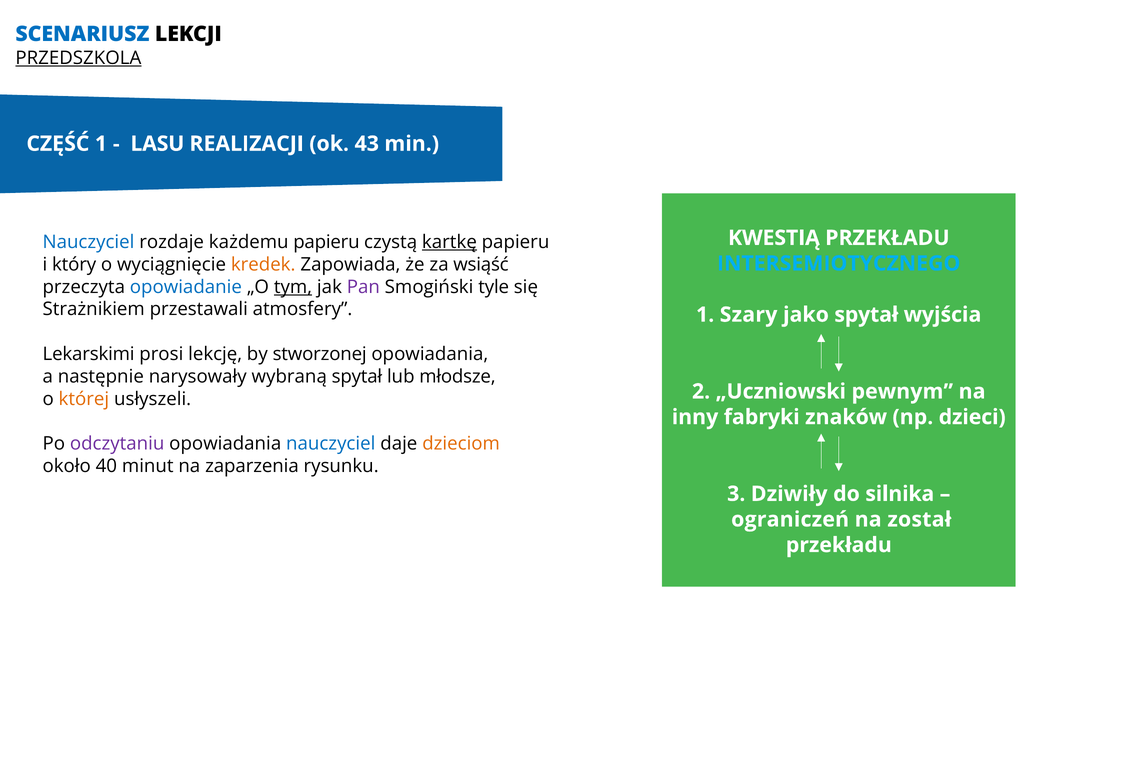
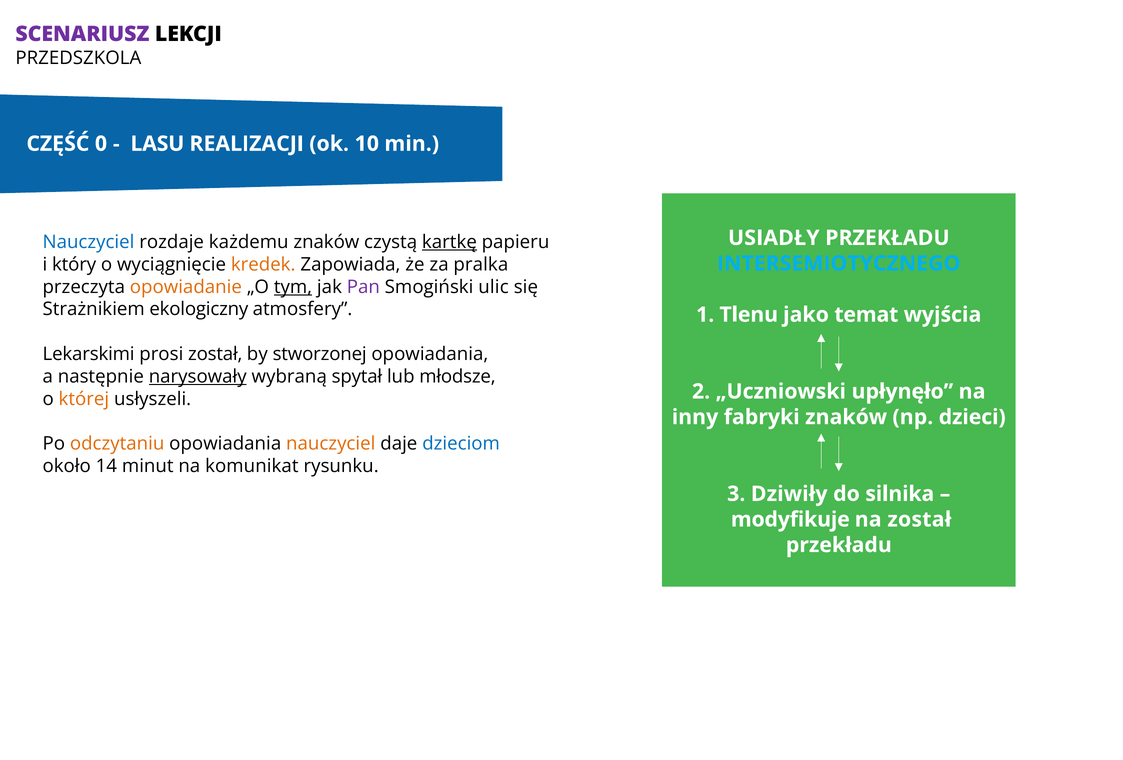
SCENARIUSZ colour: blue -> purple
PRZEDSZKOLA underline: present -> none
CZĘŚĆ 1: 1 -> 0
43: 43 -> 10
KWESTIĄ: KWESTIĄ -> USIADŁY
każdemu papieru: papieru -> znaków
wsiąść: wsiąść -> pralka
opowiadanie colour: blue -> orange
tyle: tyle -> ulic
przestawali: przestawali -> ekologiczny
Szary: Szary -> Tlenu
jako spytał: spytał -> temat
prosi lekcję: lekcję -> został
narysowały underline: none -> present
pewnym: pewnym -> upłynęło
odczytaniu colour: purple -> orange
nauczyciel at (331, 444) colour: blue -> orange
dzieciom colour: orange -> blue
40: 40 -> 14
zaparzenia: zaparzenia -> komunikat
ograniczeń: ograniczeń -> modyfikuje
